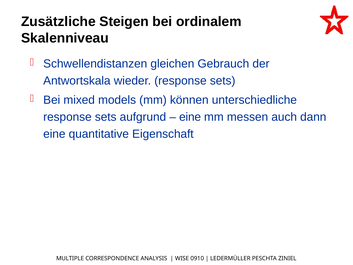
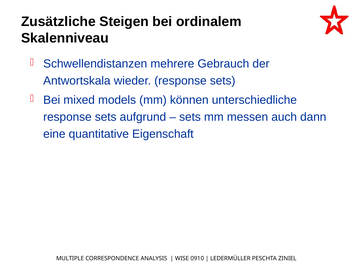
gleichen: gleichen -> mehrere
eine at (190, 117): eine -> sets
